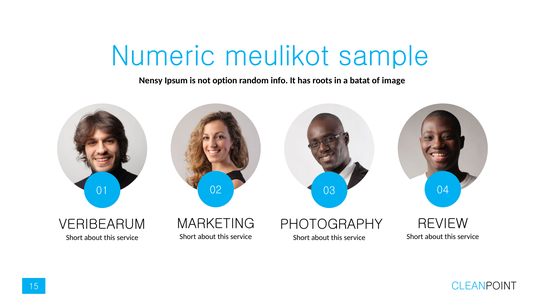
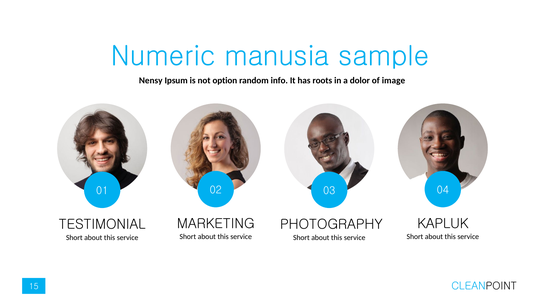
meulikot: meulikot -> manusia
batat: batat -> dolor
REVIEW: REVIEW -> KAPLUK
VERIBEARUM: VERIBEARUM -> TESTIMONIAL
